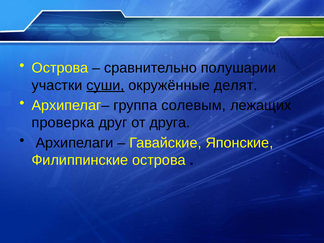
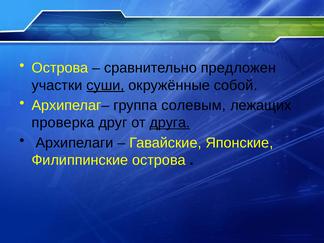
полушарии: полушарии -> предложен
делят: делят -> собой
друга underline: none -> present
